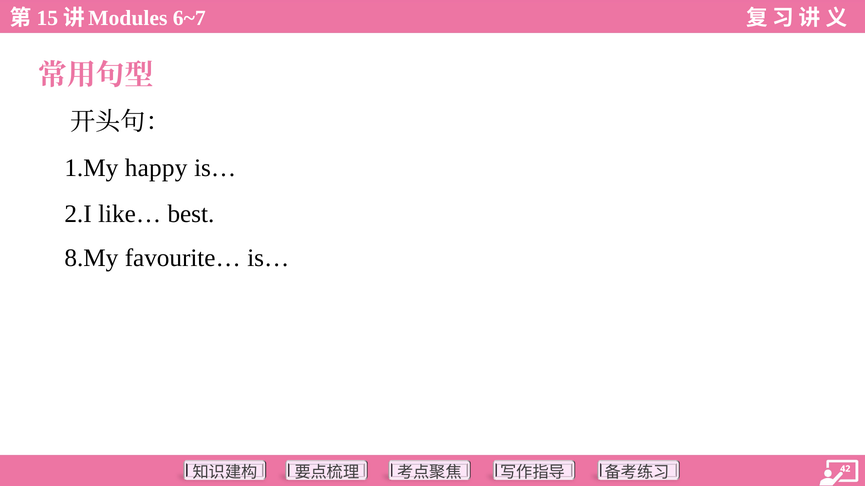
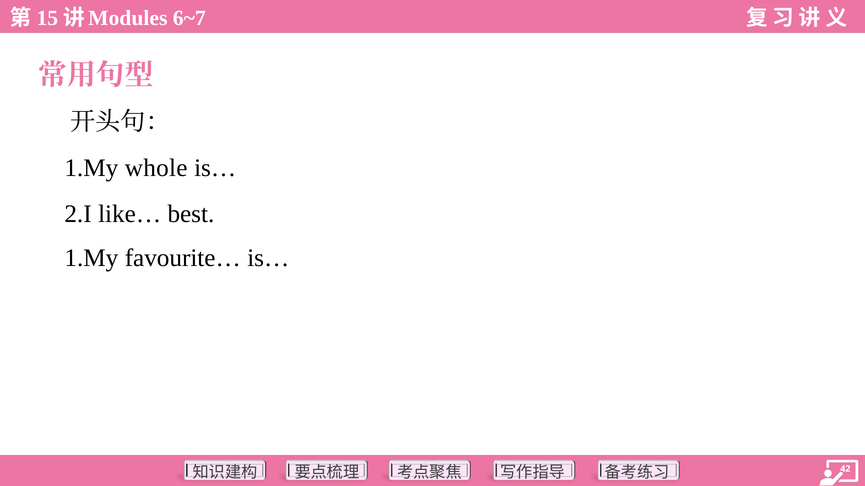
happy: happy -> whole
8.My at (91, 258): 8.My -> 1.My
